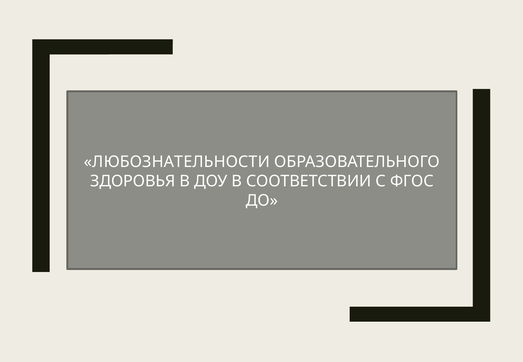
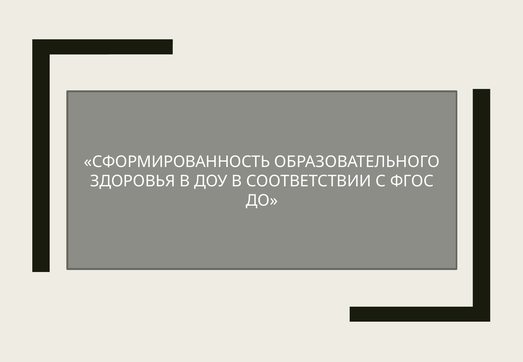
ЛЮБОЗНАТЕЛЬНОСТИ: ЛЮБОЗНАТЕЛЬНОСТИ -> СФОРМИРОВАННОСТЬ
